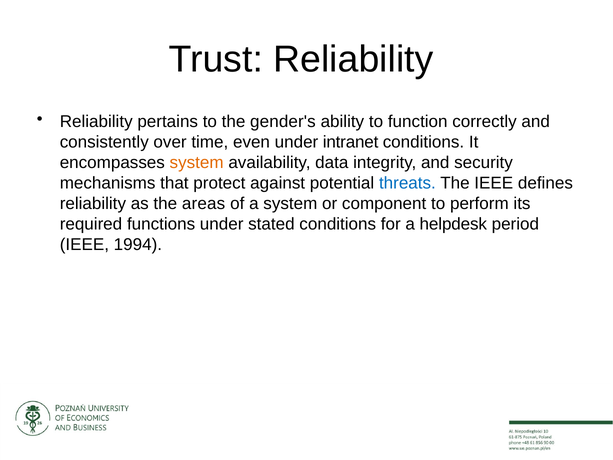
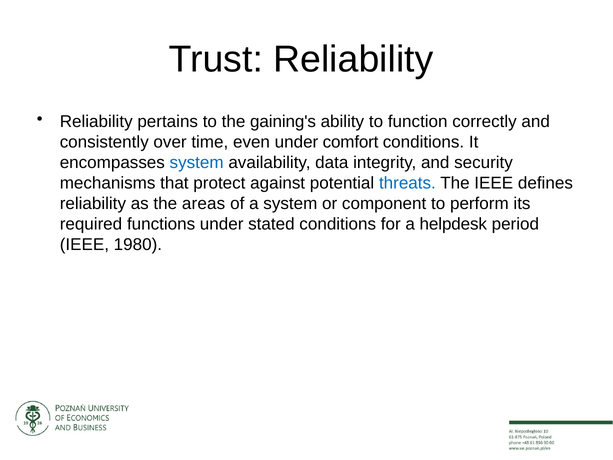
gender's: gender's -> gaining's
intranet: intranet -> comfort
system at (197, 163) colour: orange -> blue
1994: 1994 -> 1980
